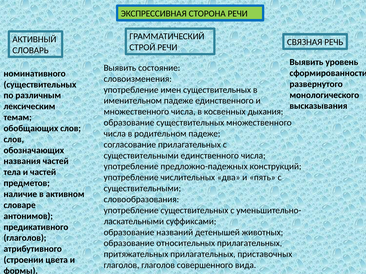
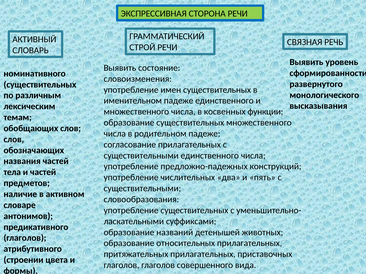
дыхания: дыхания -> функции
